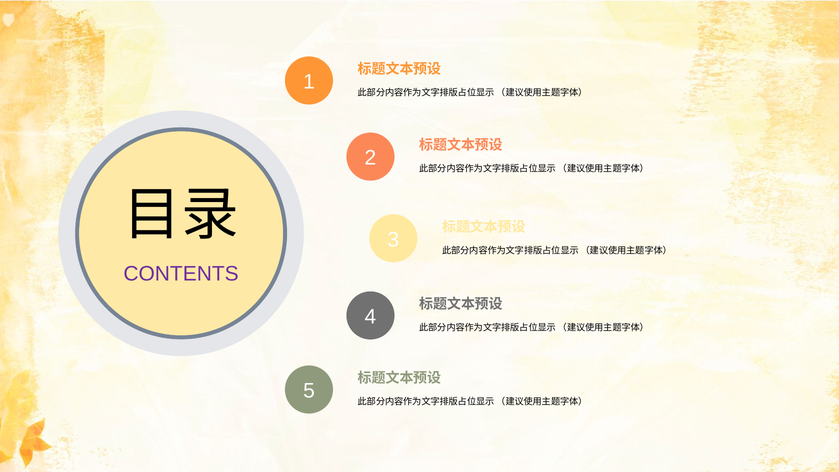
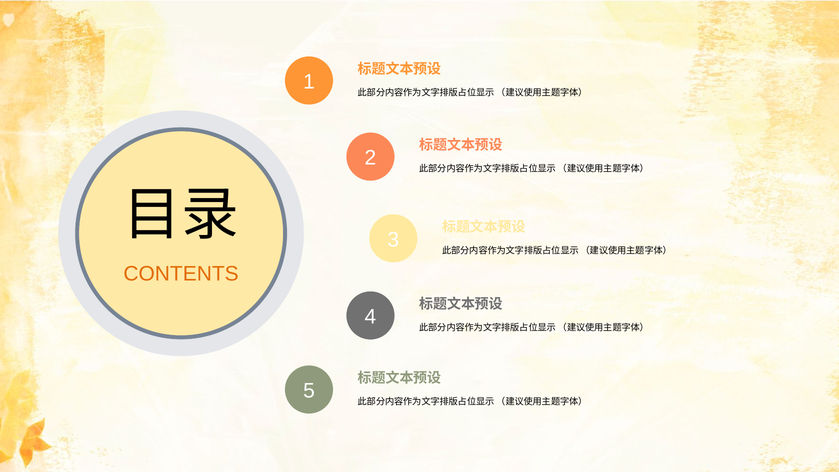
CONTENTS colour: purple -> orange
